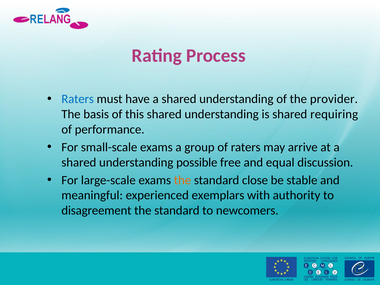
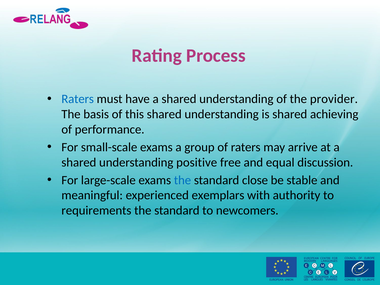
requiring: requiring -> achieving
possible: possible -> positive
the at (183, 180) colour: orange -> blue
disagreement: disagreement -> requirements
